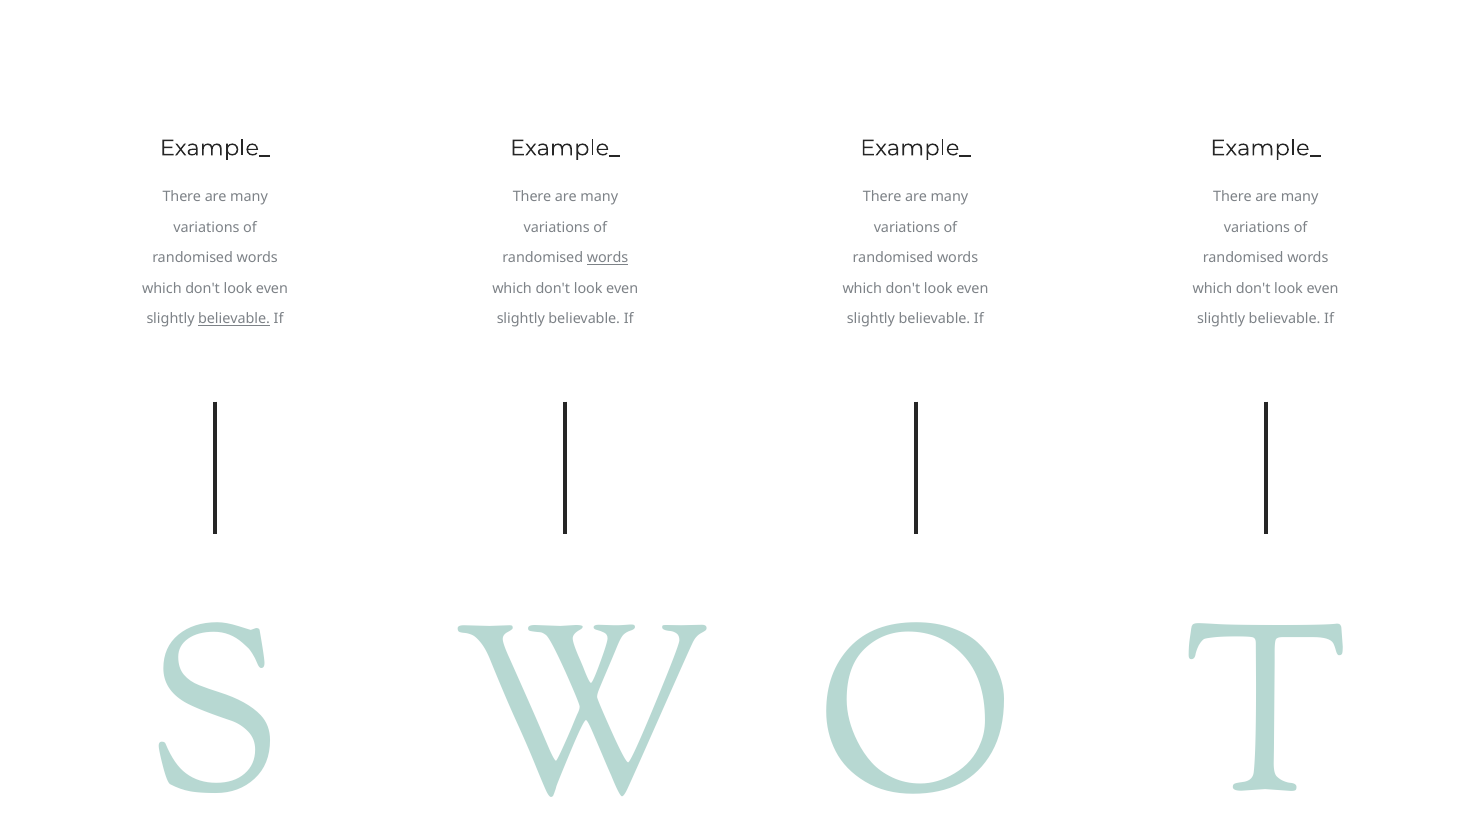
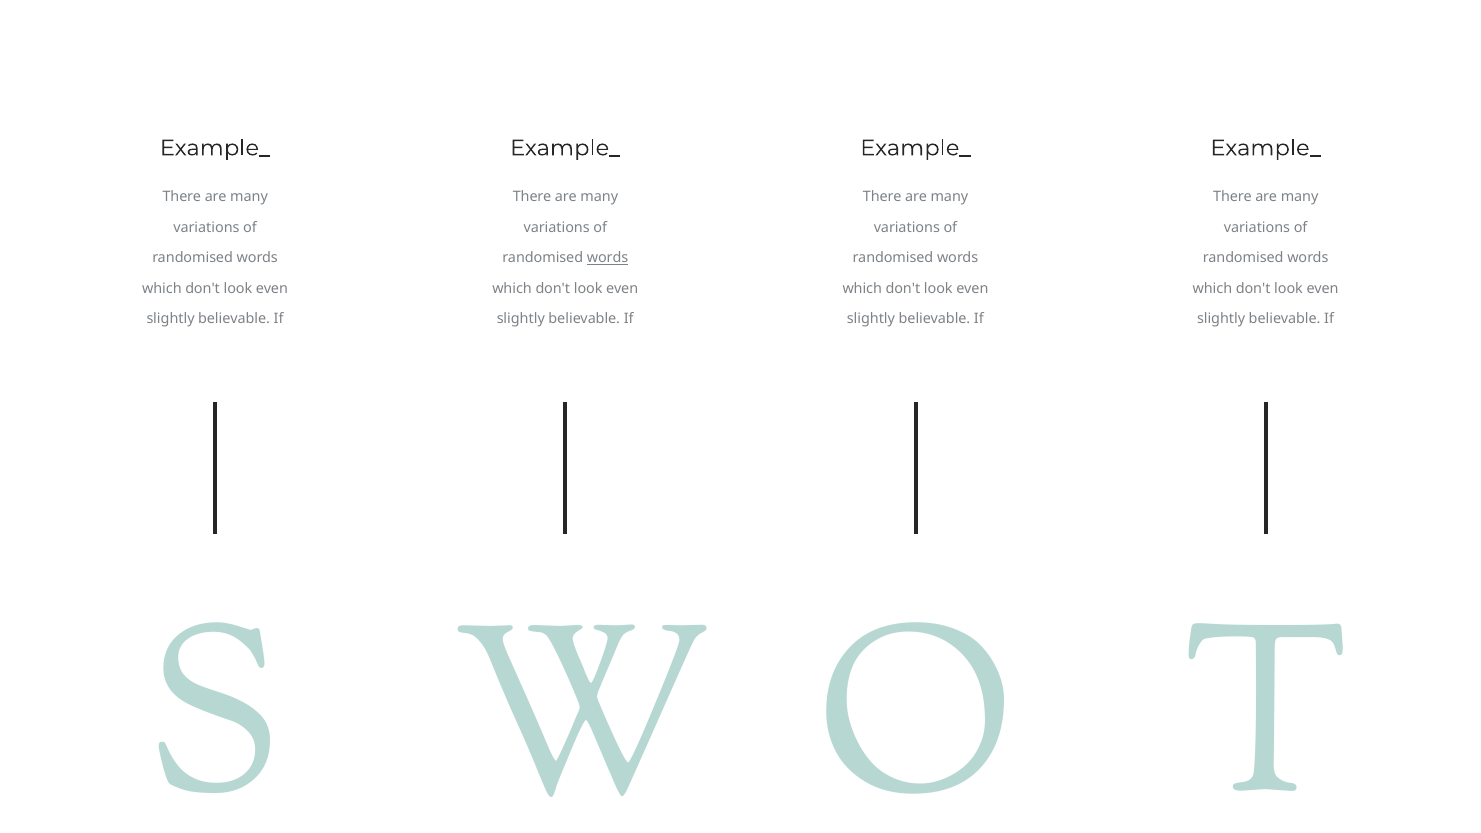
believable at (234, 319) underline: present -> none
